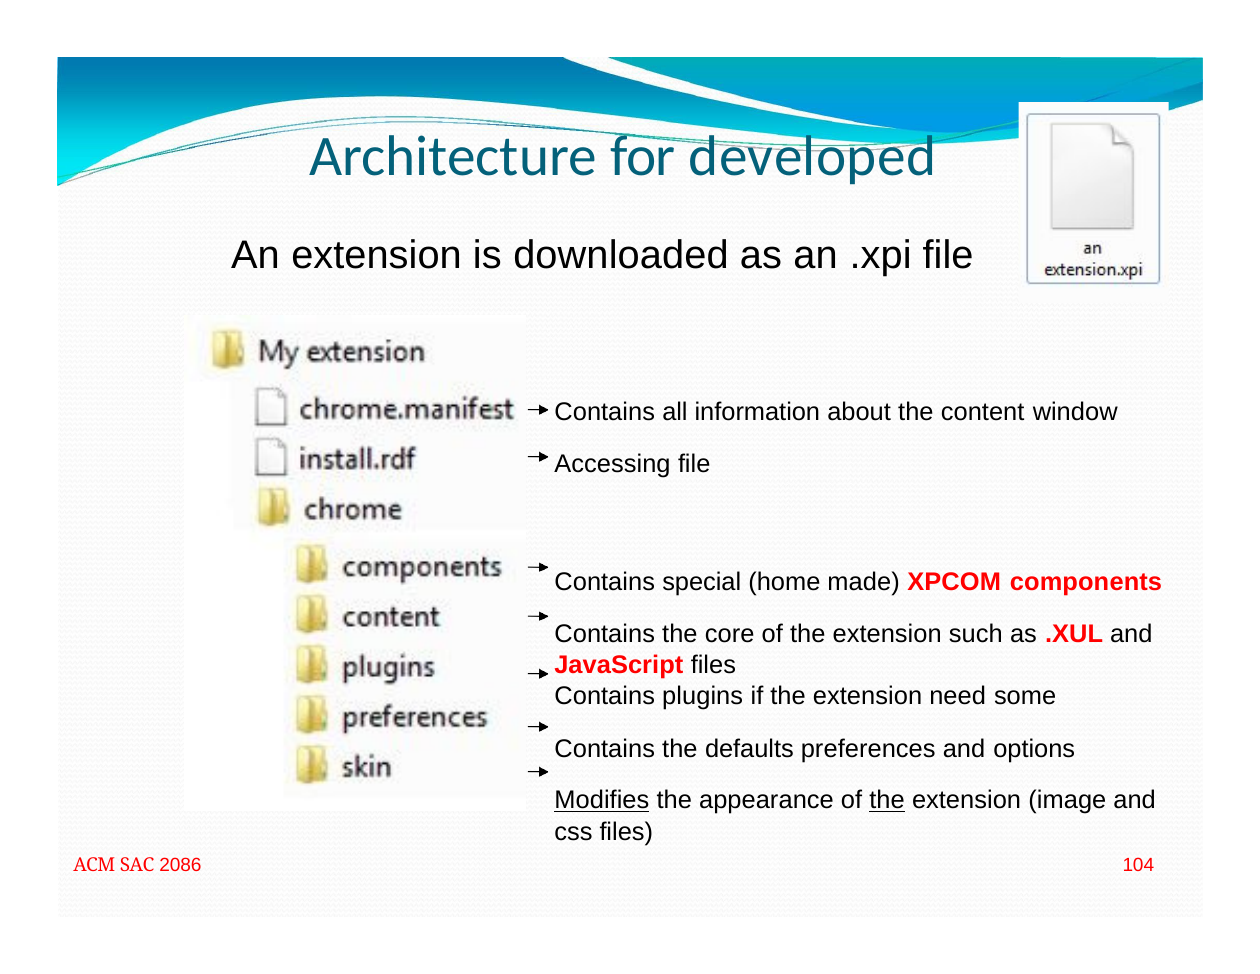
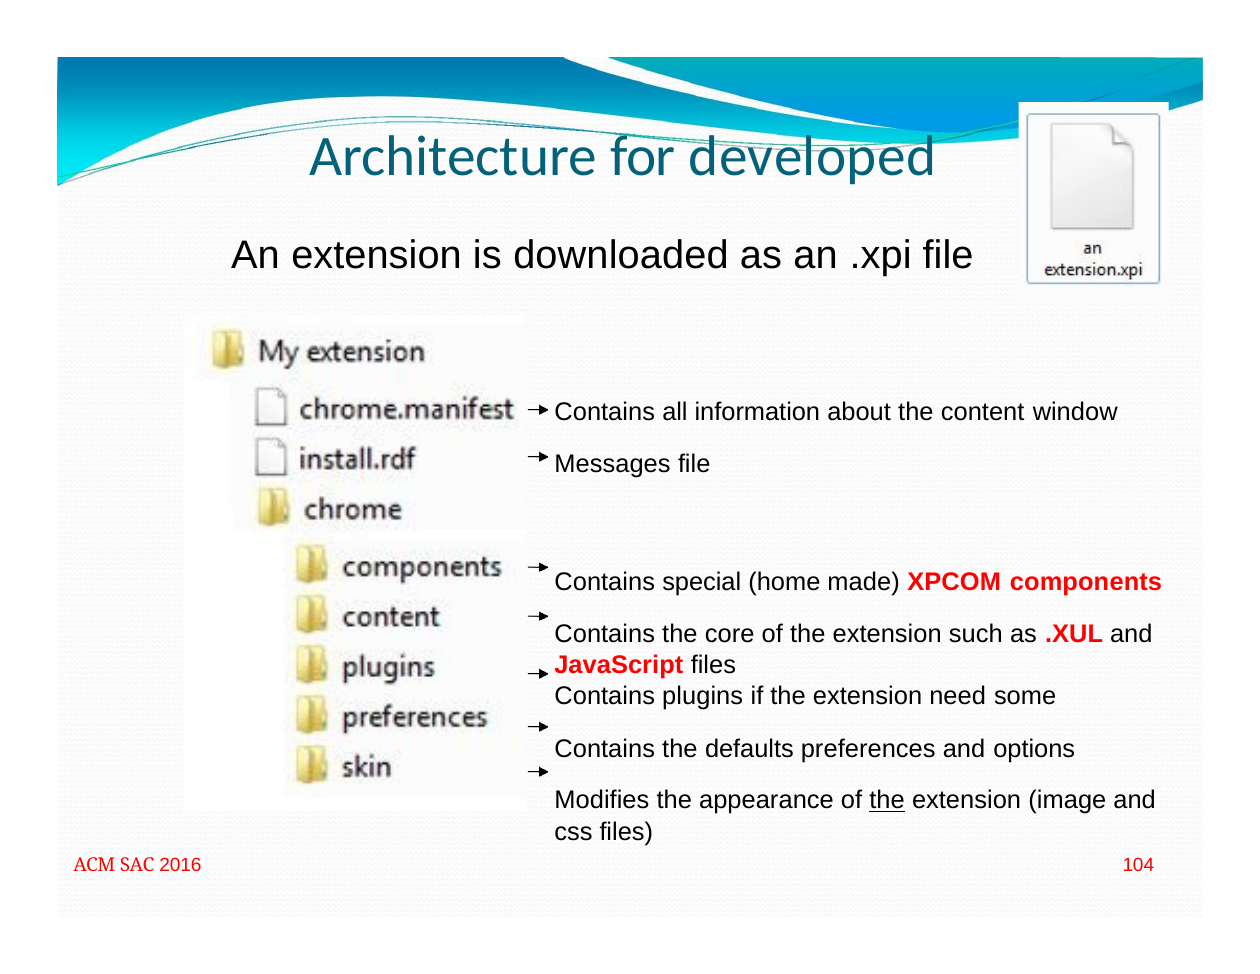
Accessing: Accessing -> Messages
Modifies underline: present -> none
2086: 2086 -> 2016
